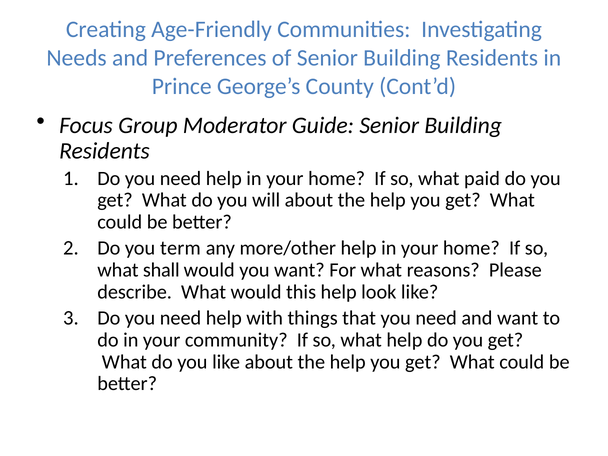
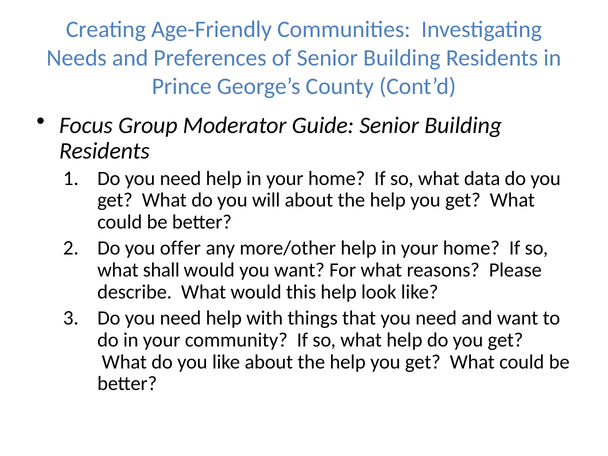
paid: paid -> data
term: term -> offer
